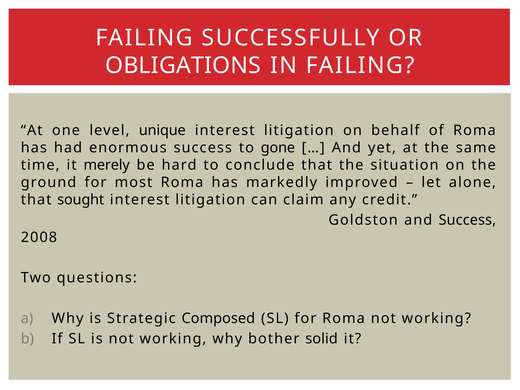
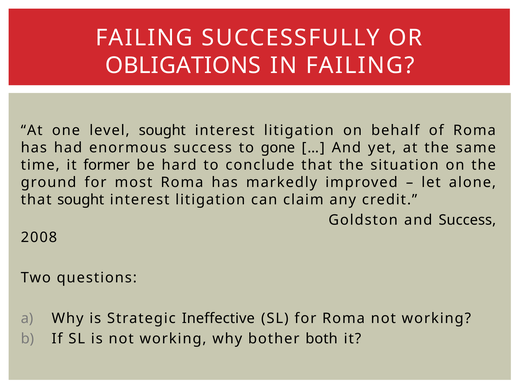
level unique: unique -> sought
merely: merely -> former
Composed: Composed -> Ineffective
solid: solid -> both
